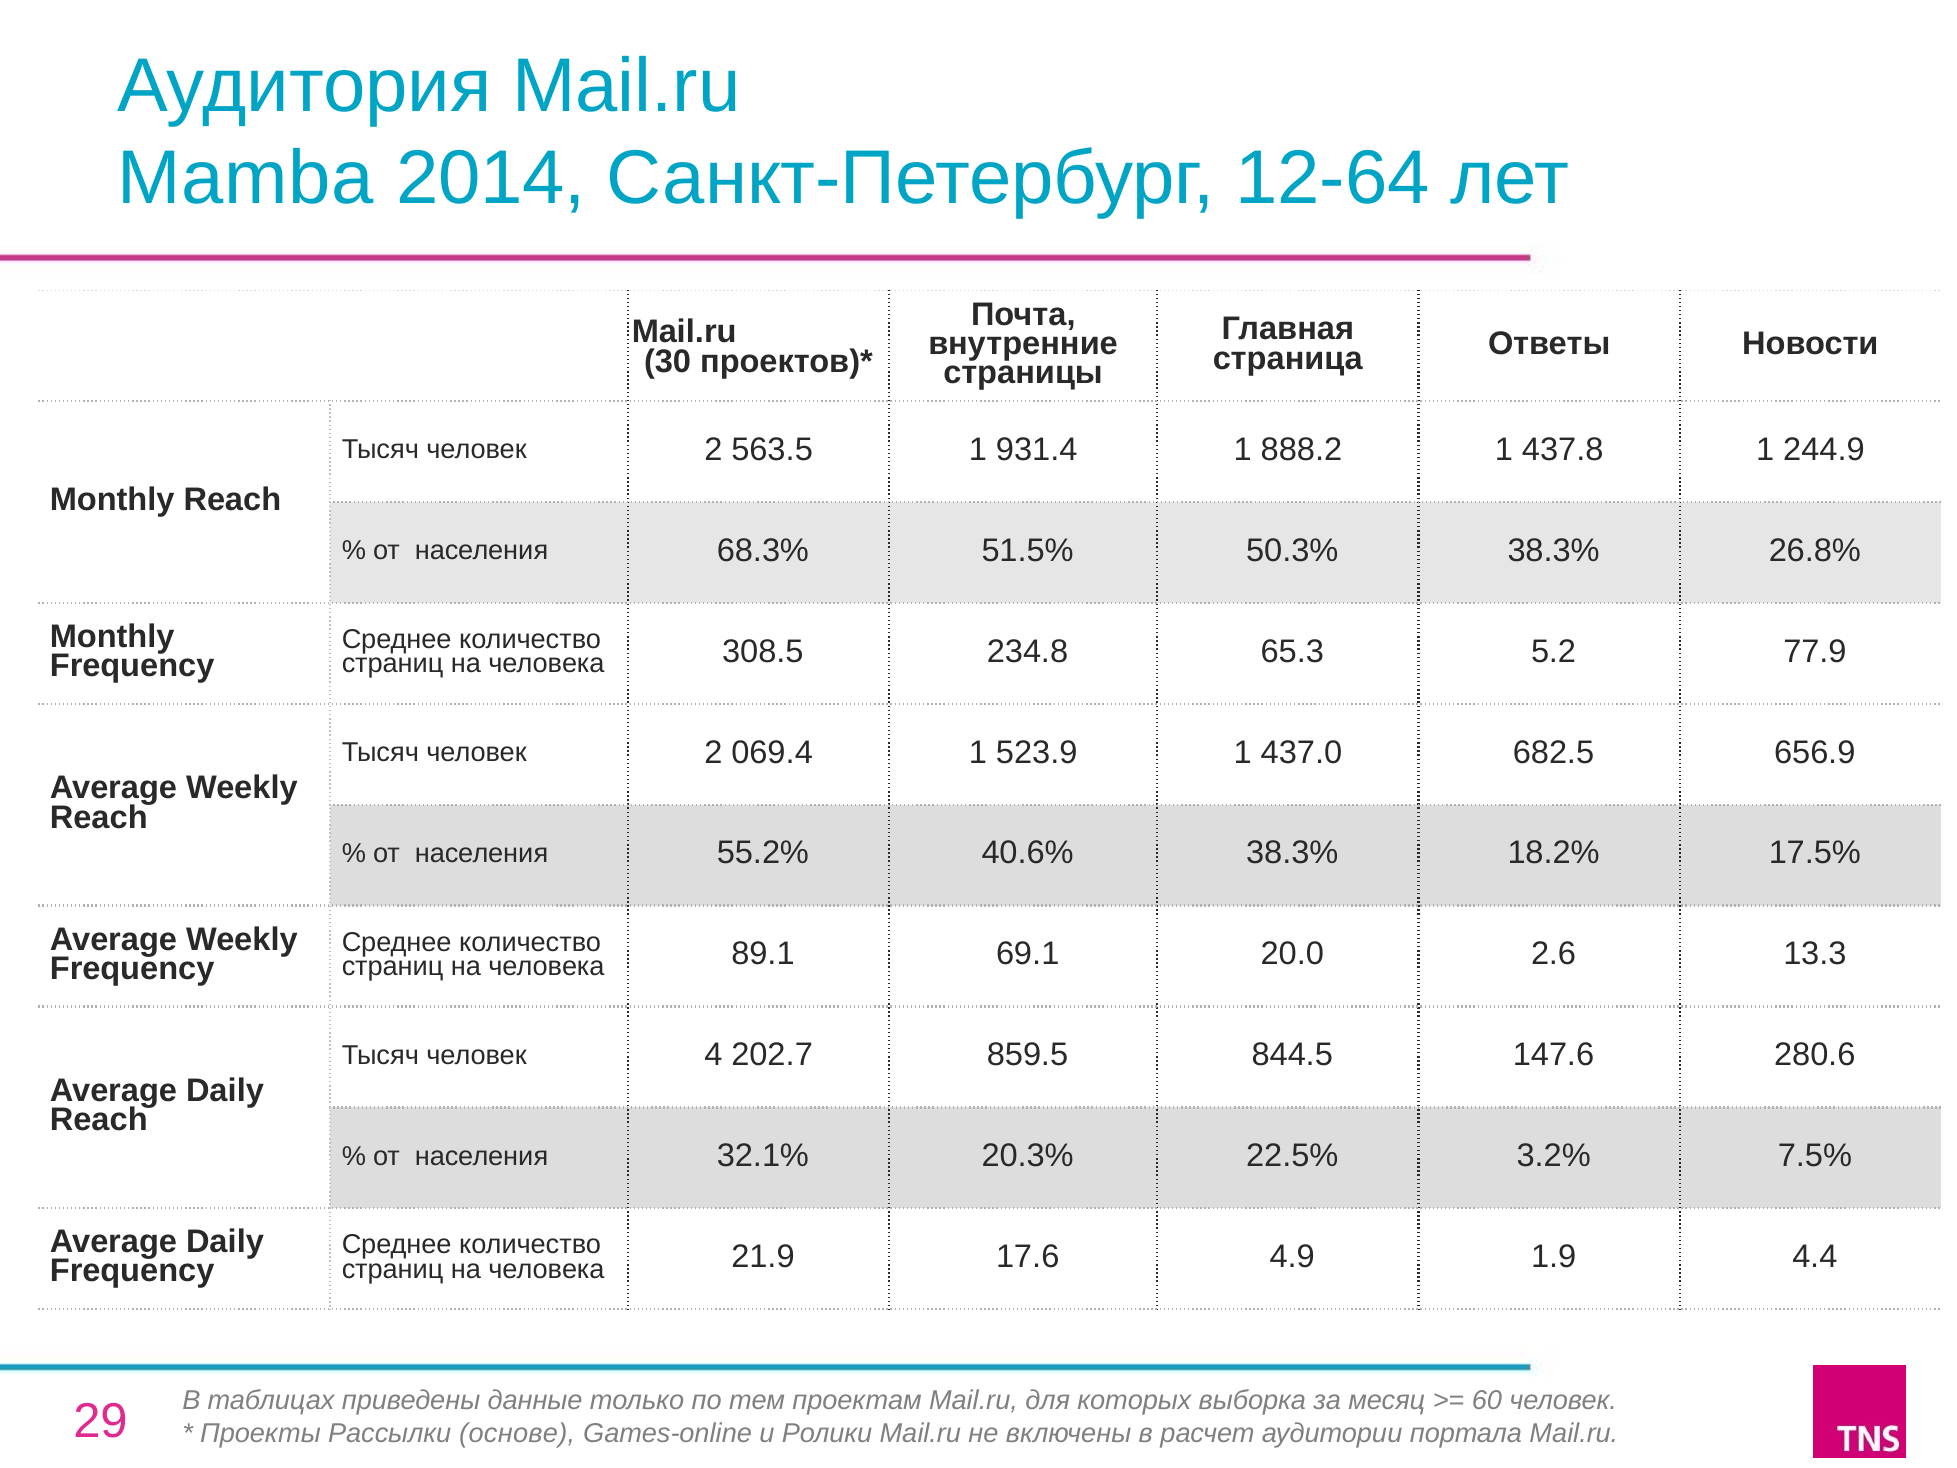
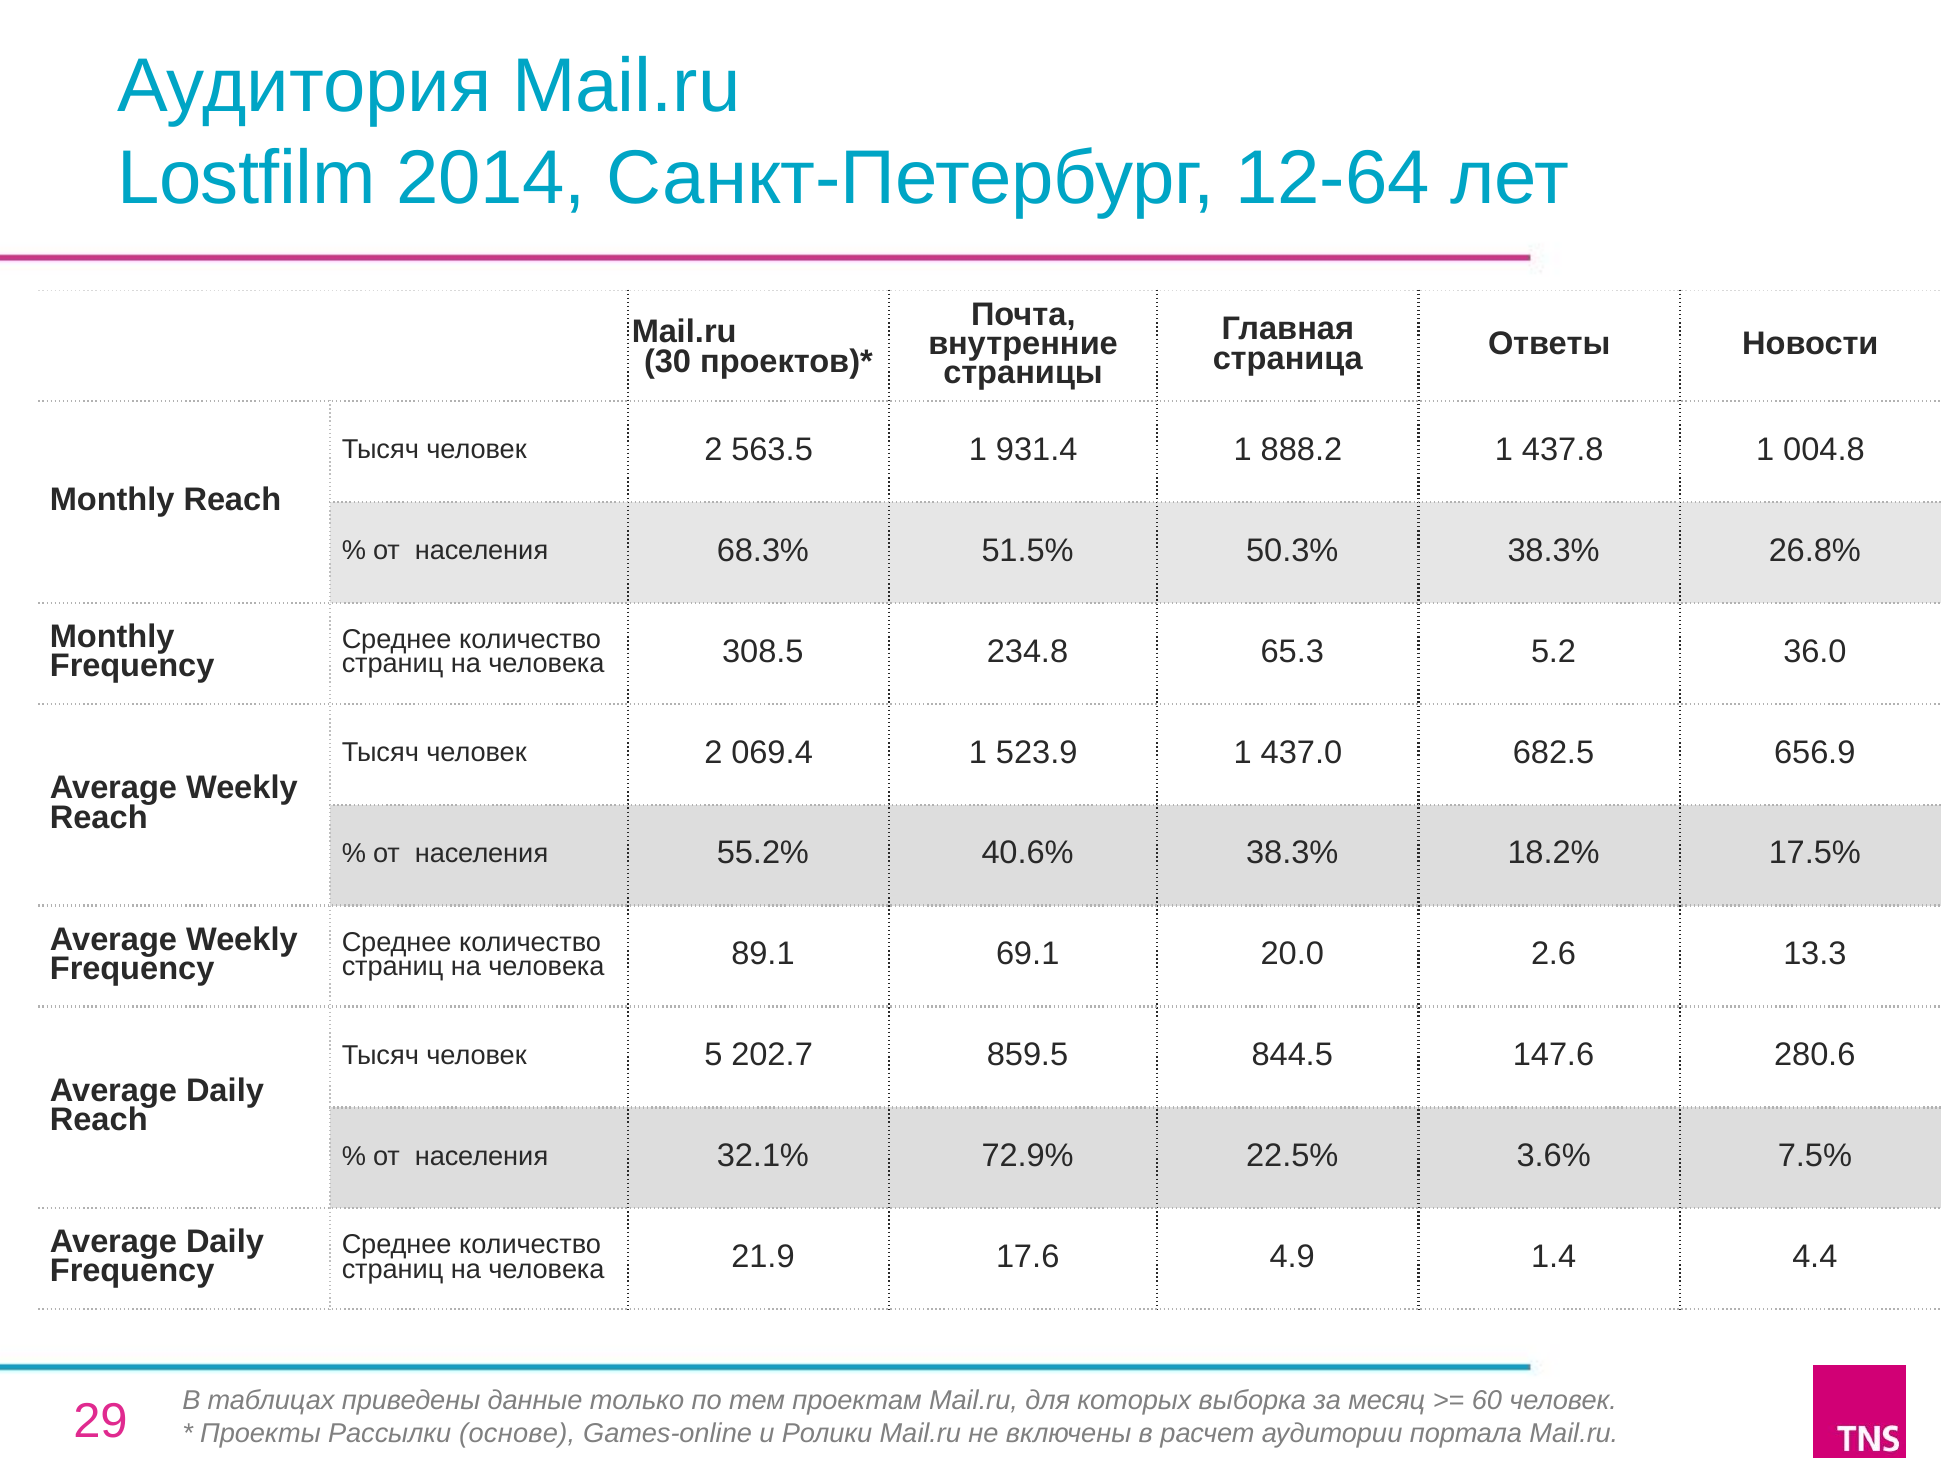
Mamba: Mamba -> Lostfilm
244.9: 244.9 -> 004.8
77.9: 77.9 -> 36.0
4: 4 -> 5
20.3%: 20.3% -> 72.9%
3.2%: 3.2% -> 3.6%
1.9: 1.9 -> 1.4
